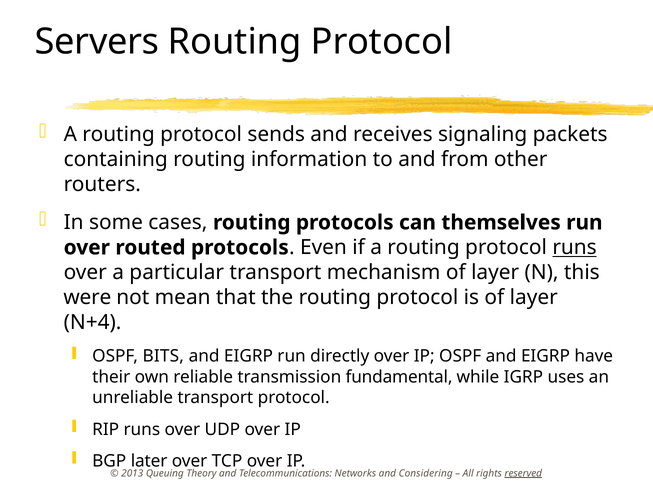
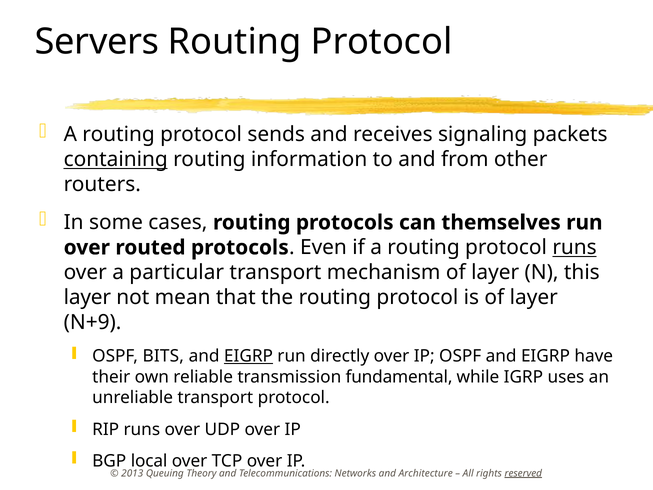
containing underline: none -> present
were at (87, 297): were -> layer
N+4: N+4 -> N+9
EIGRP at (249, 356) underline: none -> present
later: later -> local
Considering: Considering -> Architecture
